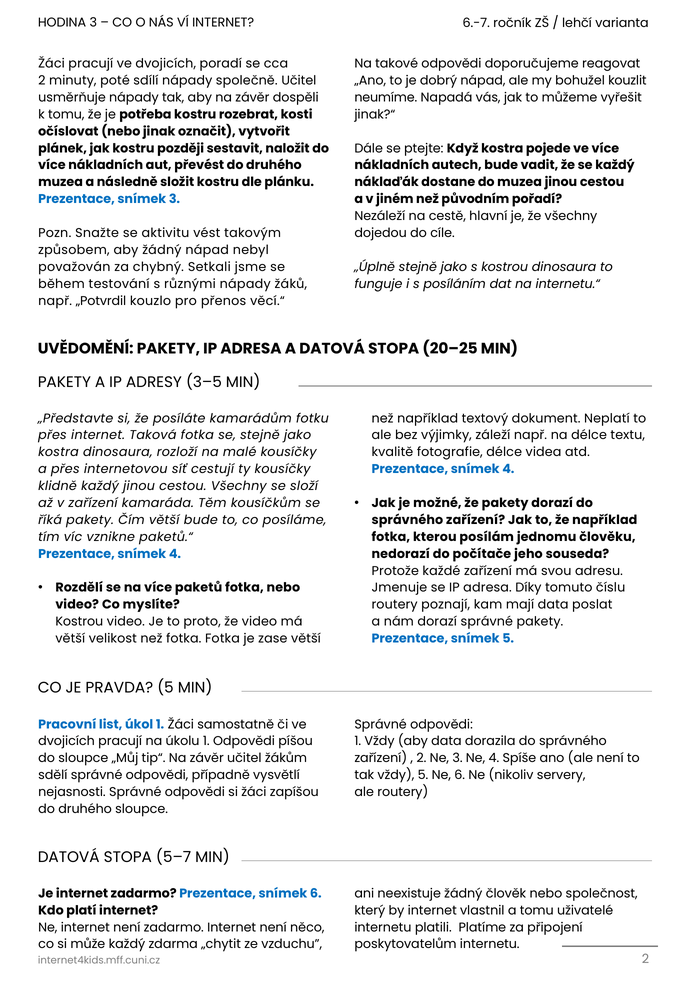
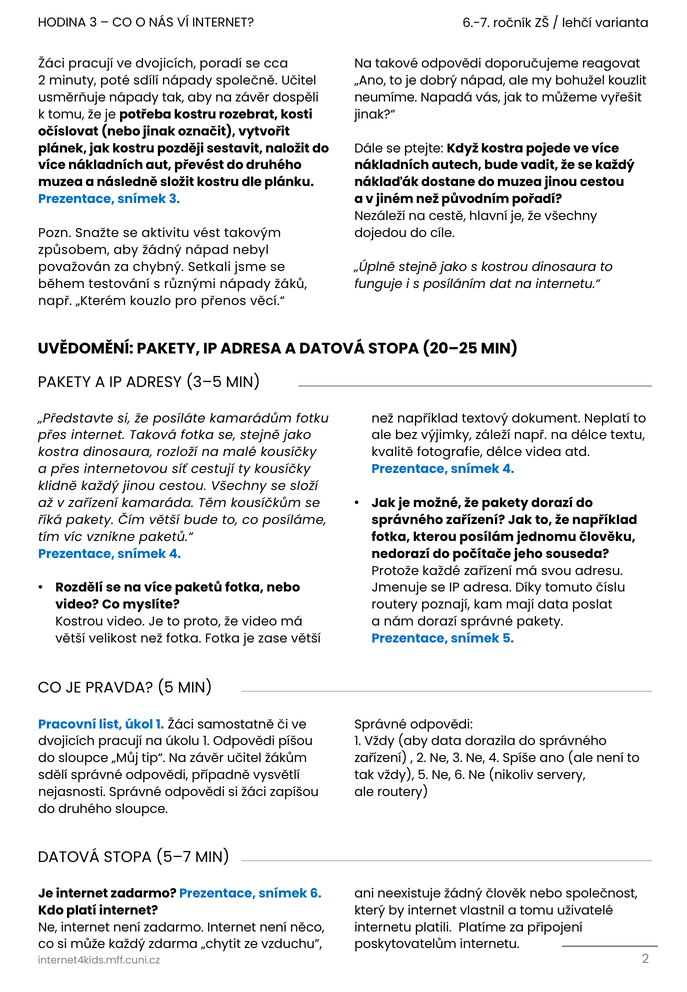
„Potvrdil: „Potvrdil -> „Kterém
